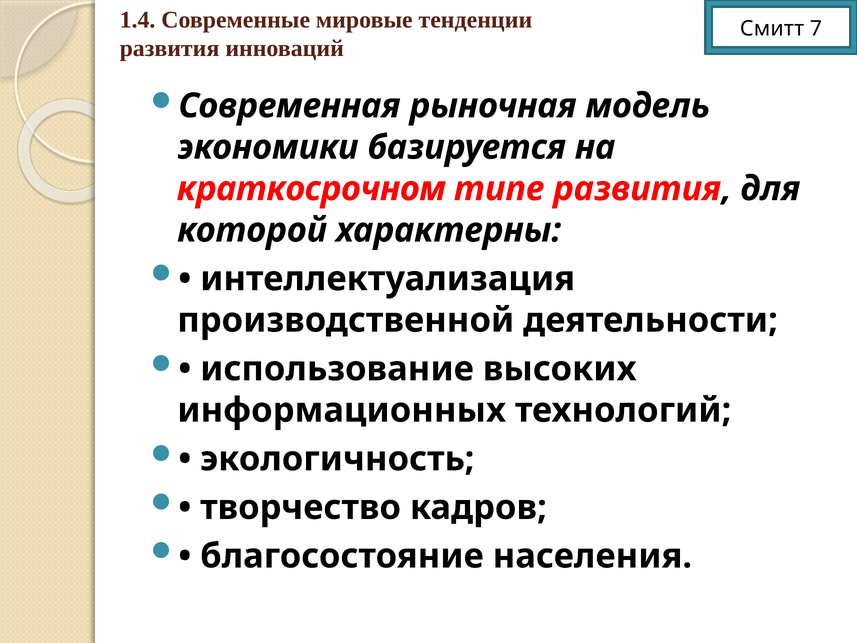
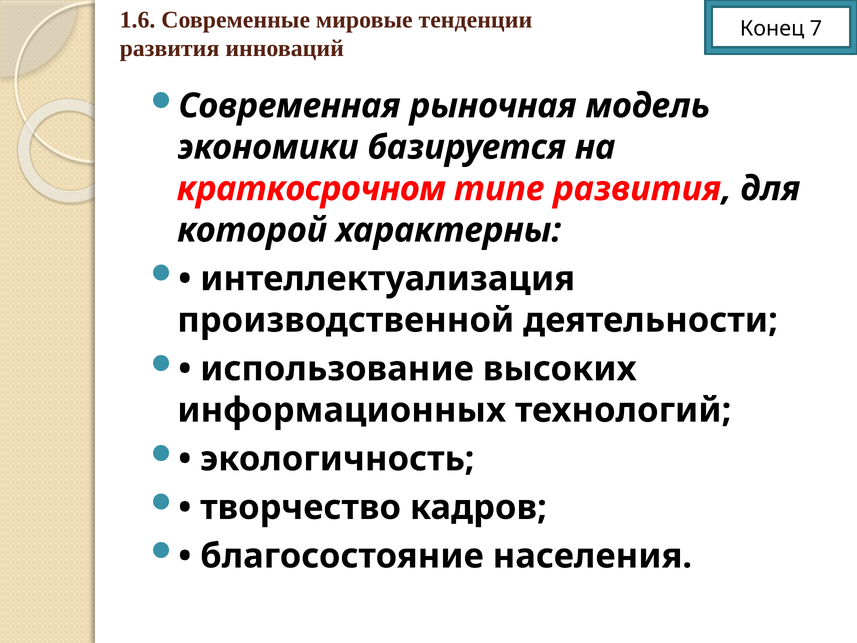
1.4: 1.4 -> 1.6
Смитт: Смитт -> Конец
